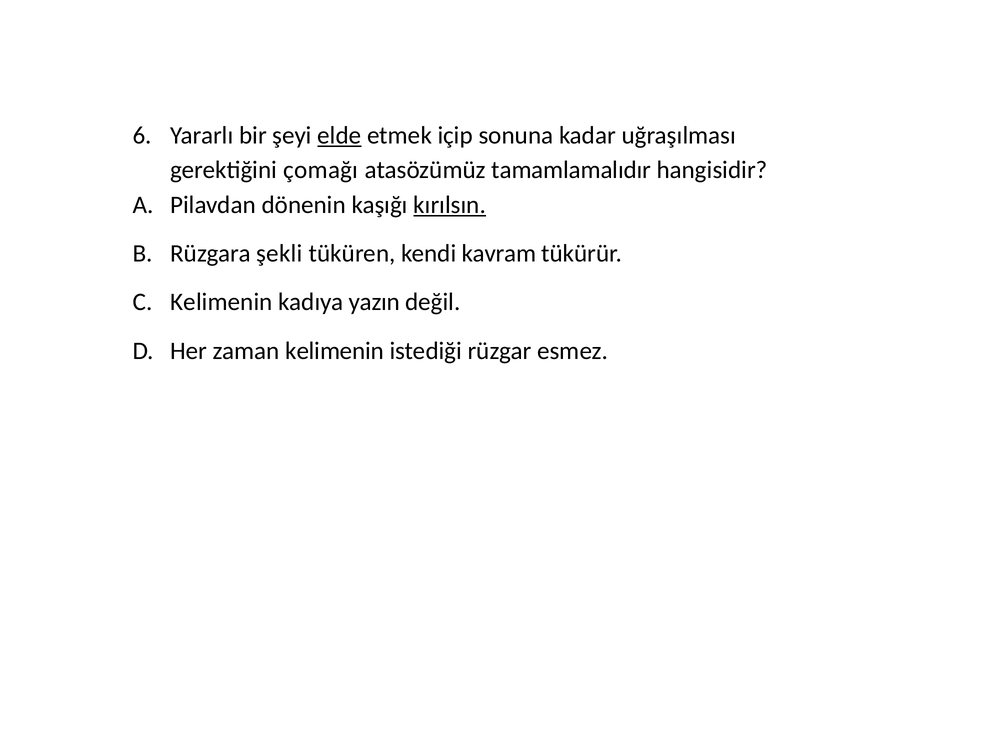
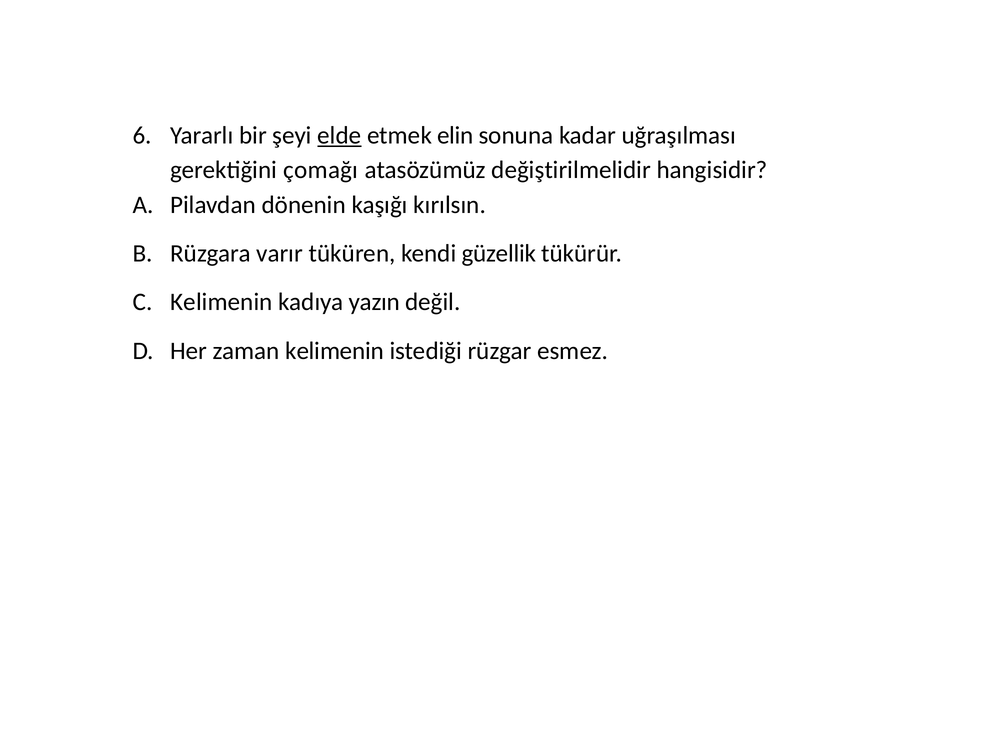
içip: içip -> elin
tamamlamalıdır: tamamlamalıdır -> değiştirilmelidir
kırılsın underline: present -> none
şekli: şekli -> varır
kavram: kavram -> güzellik
